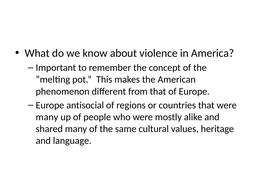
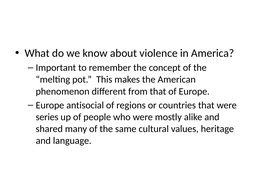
many at (47, 117): many -> series
